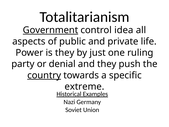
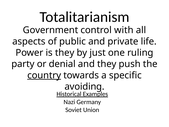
Government underline: present -> none
idea: idea -> with
extreme: extreme -> avoiding
